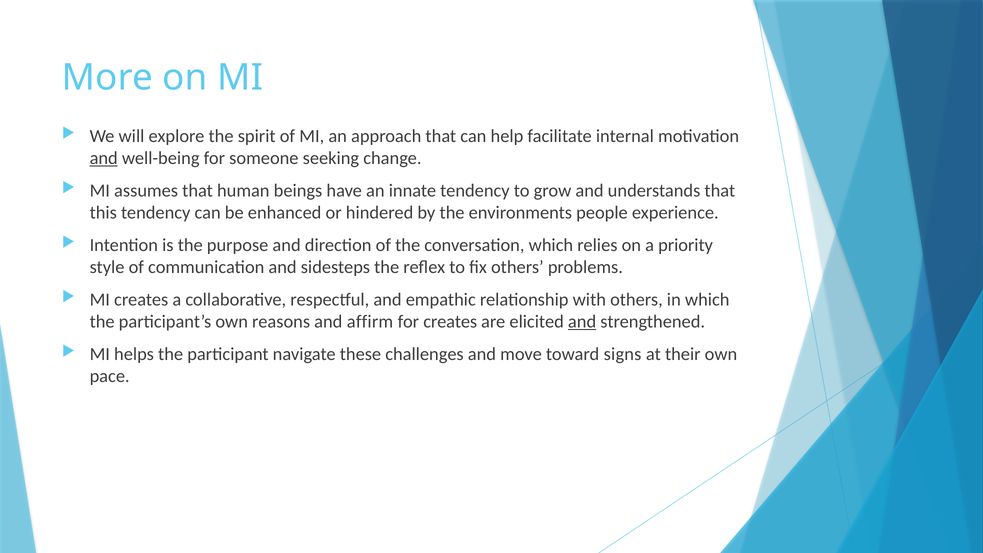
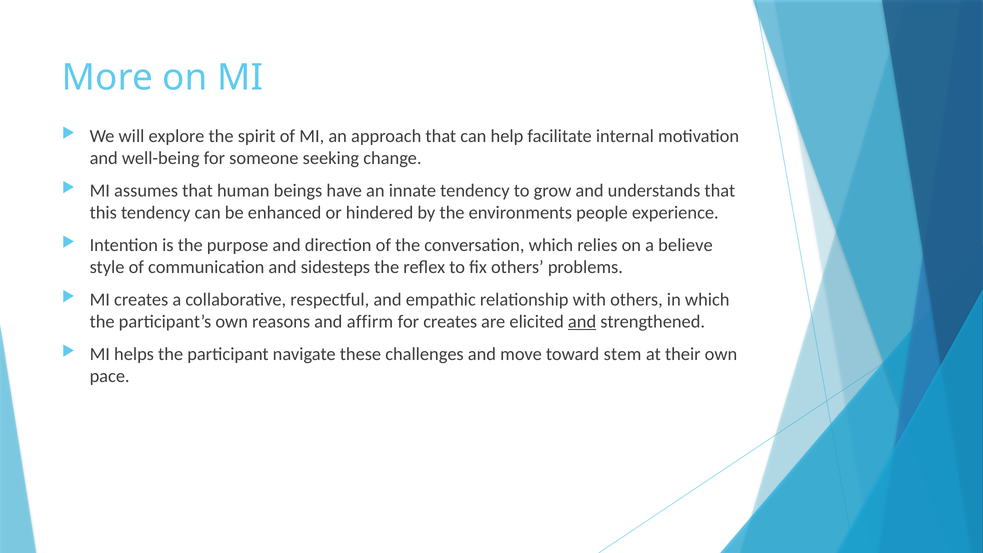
and at (104, 158) underline: present -> none
priority: priority -> believe
signs: signs -> stem
